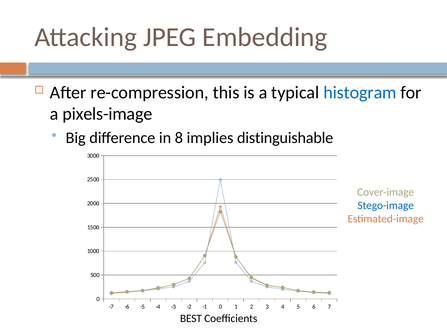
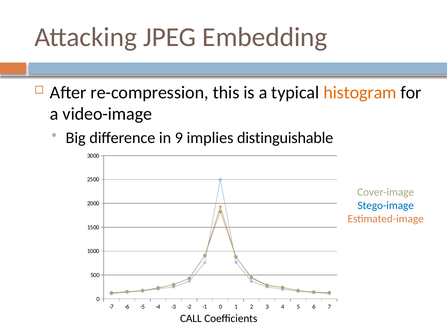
histogram colour: blue -> orange
pixels-image: pixels-image -> video-image
8: 8 -> 9
BEST: BEST -> CALL
